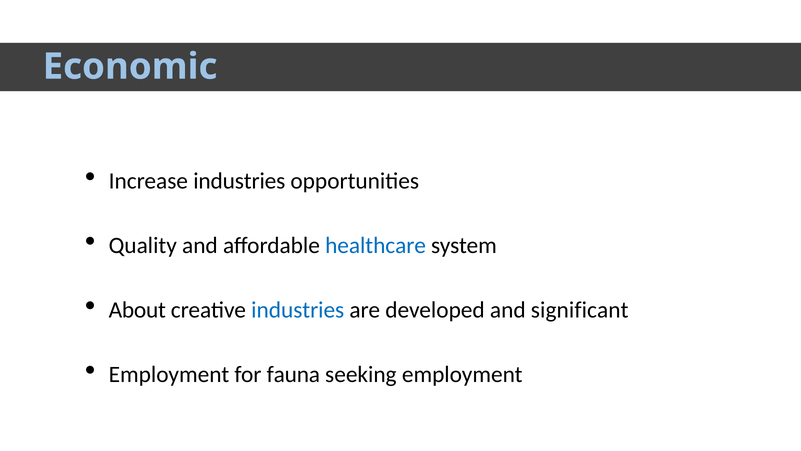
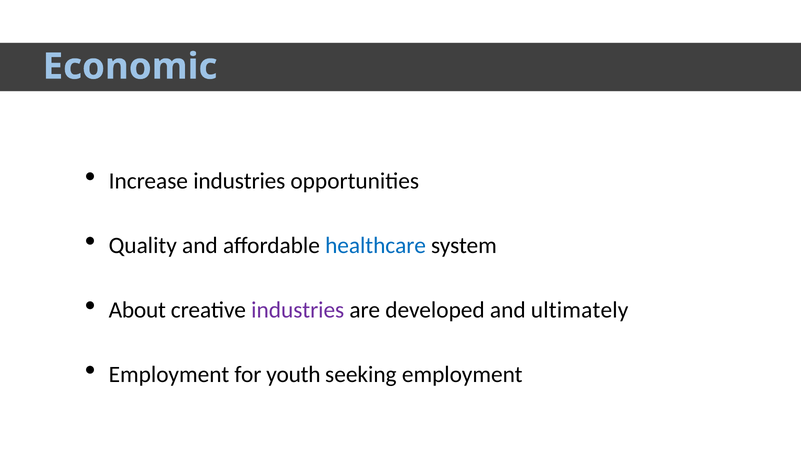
industries at (298, 310) colour: blue -> purple
significant: significant -> ultimately
fauna: fauna -> youth
